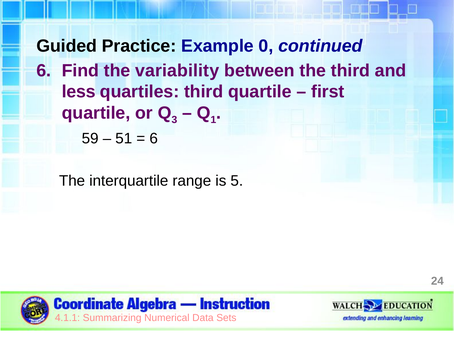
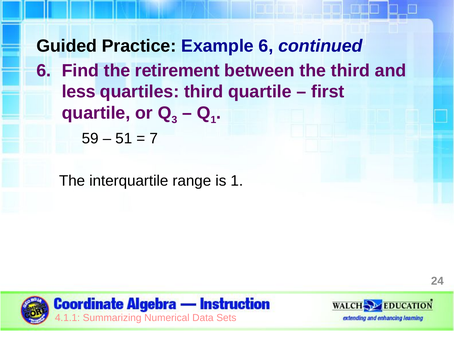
Example 0: 0 -> 6
variability: variability -> retirement
6 at (154, 138): 6 -> 7
is 5: 5 -> 1
